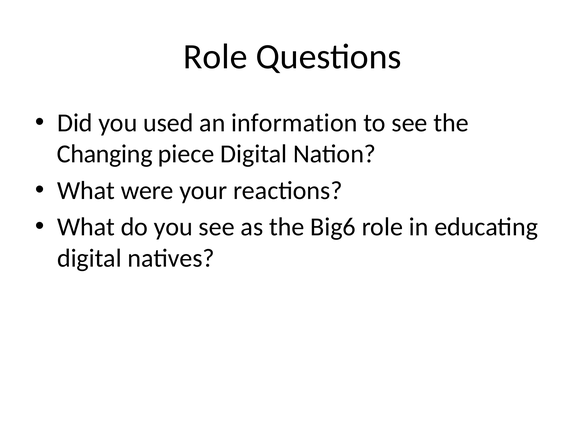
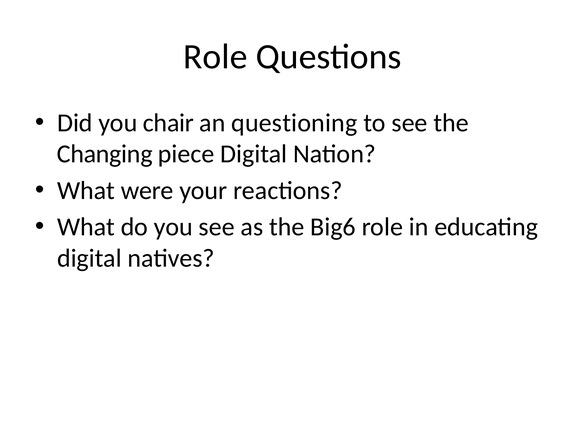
used: used -> chair
information: information -> questioning
